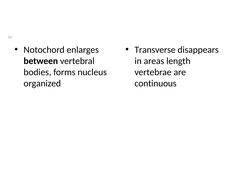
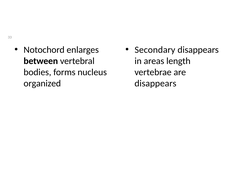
Transverse: Transverse -> Secondary
continuous at (156, 84): continuous -> disappears
